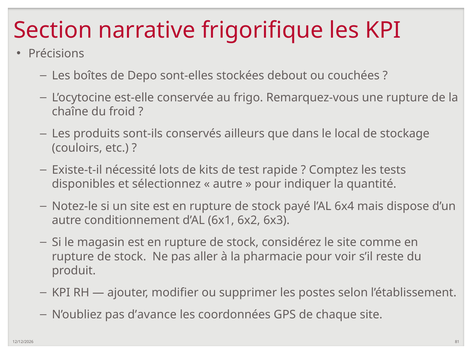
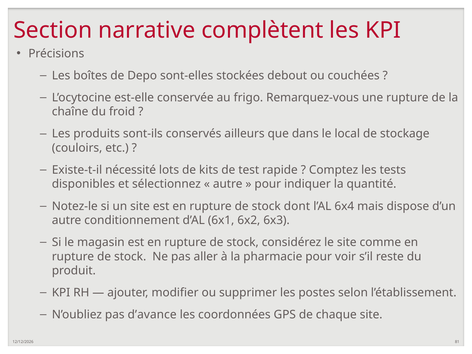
frigorifique: frigorifique -> complètent
payé: payé -> dont
